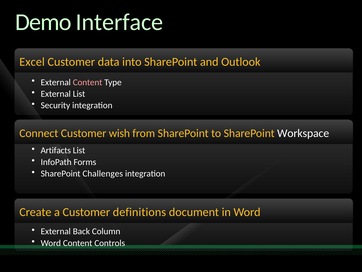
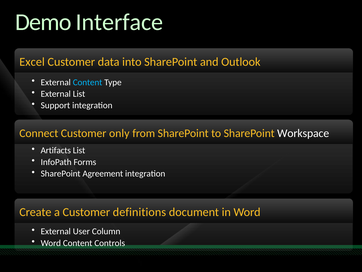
Content at (88, 82) colour: pink -> light blue
Security: Security -> Support
wish: wish -> only
Challenges: Challenges -> Agreement
Back: Back -> User
